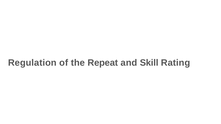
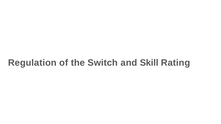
Repeat: Repeat -> Switch
